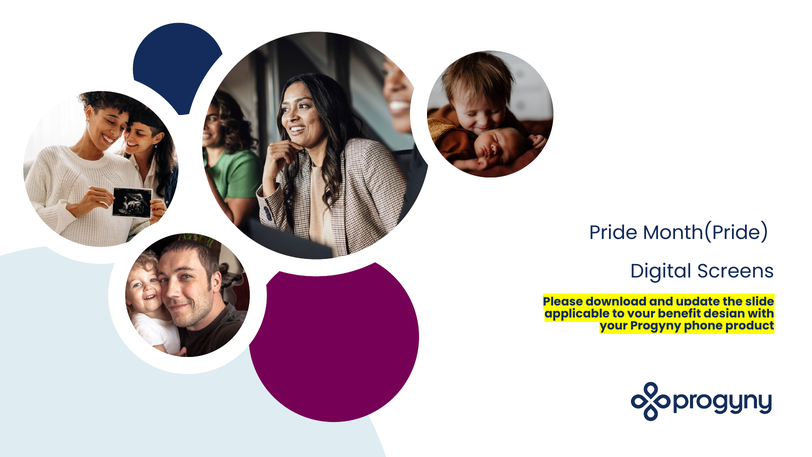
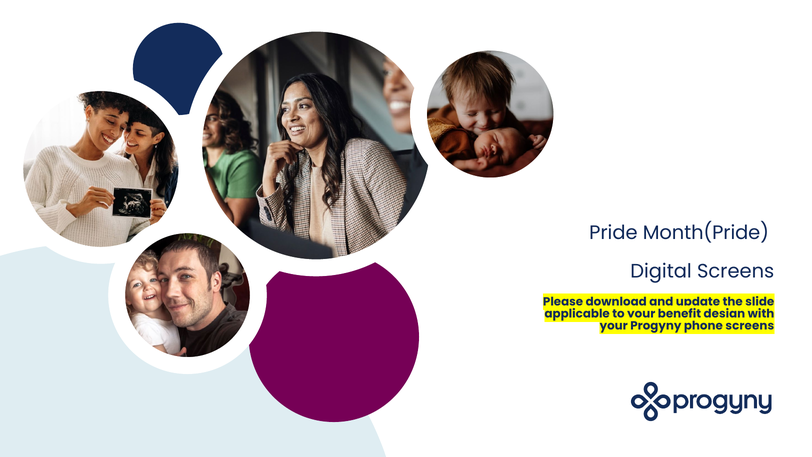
phone product: product -> screens
